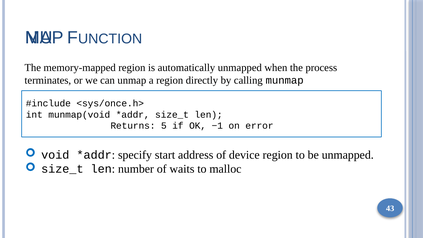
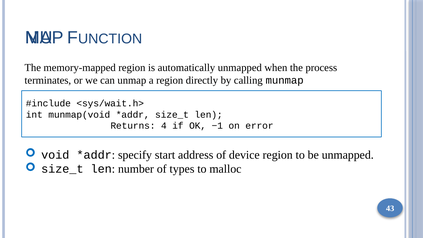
<sys/once.h>: <sys/once.h> -> <sys/wait.h>
5: 5 -> 4
waits: waits -> types
